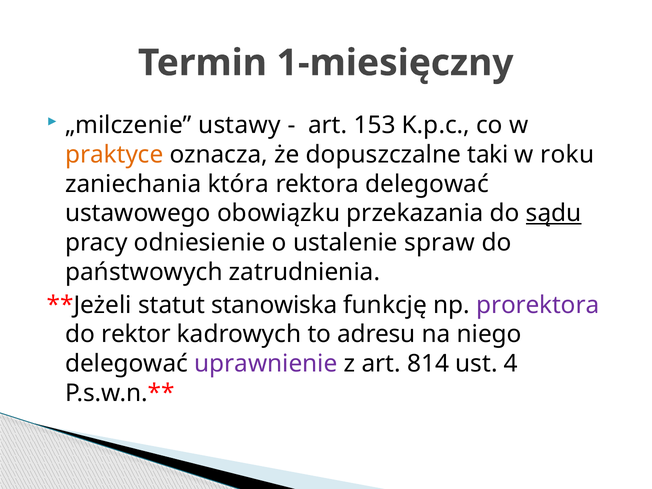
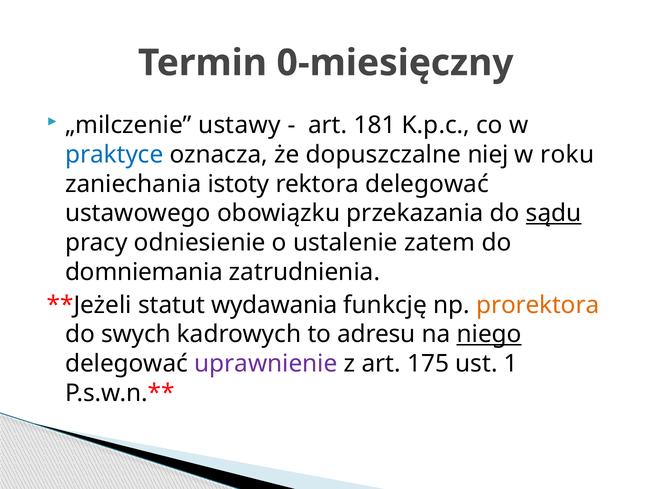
1-miesięczny: 1-miesięczny -> 0-miesięczny
153: 153 -> 181
praktyce colour: orange -> blue
taki: taki -> niej
która: która -> istoty
spraw: spraw -> zatem
państwowych: państwowych -> domniemania
stanowiska: stanowiska -> wydawania
prorektora colour: purple -> orange
rektor: rektor -> swych
niego underline: none -> present
814: 814 -> 175
4: 4 -> 1
